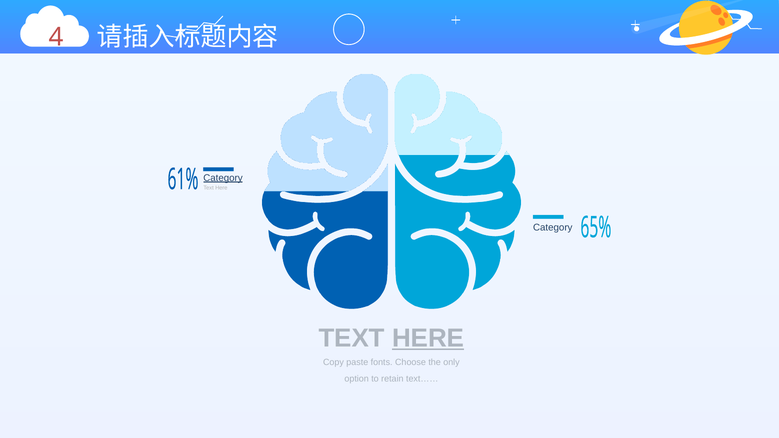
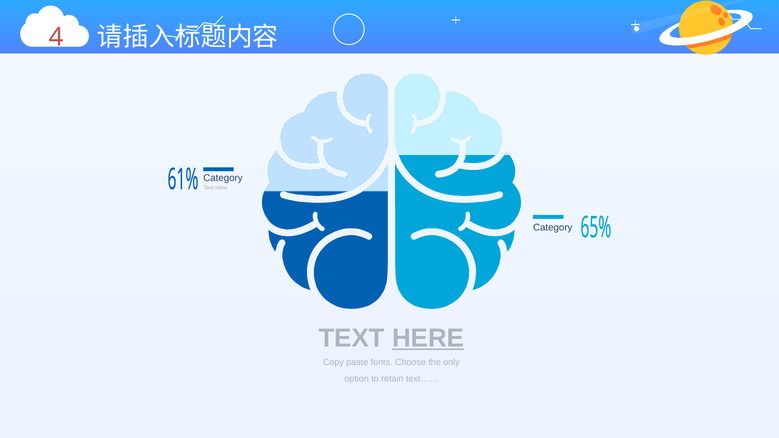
Category at (223, 178) underline: present -> none
